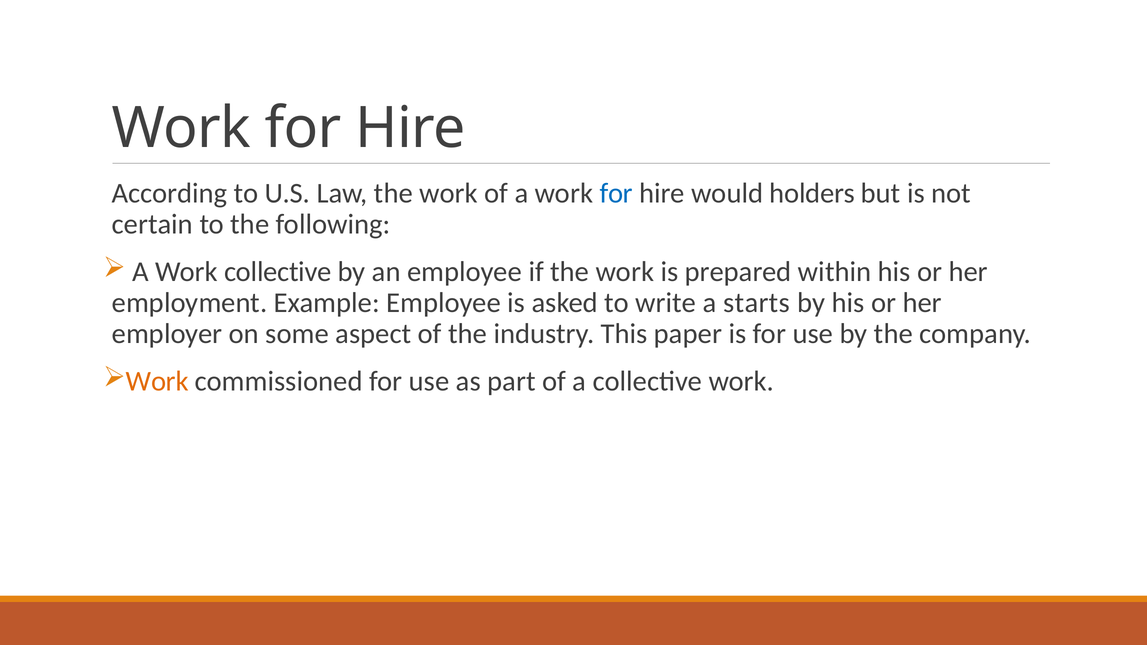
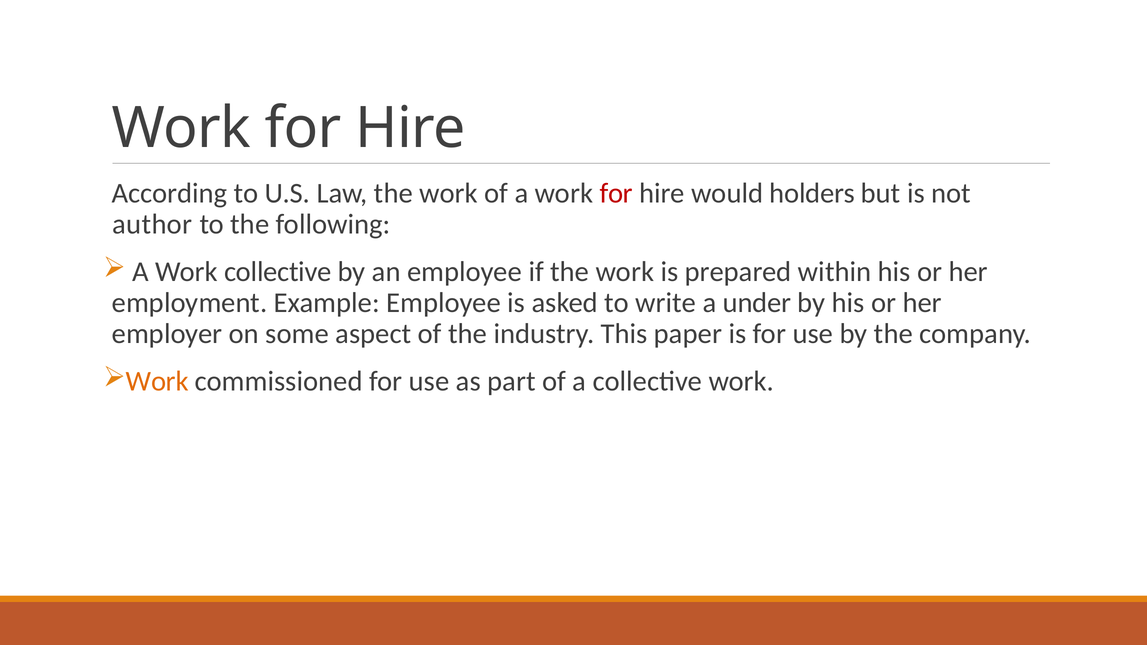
for at (616, 193) colour: blue -> red
certain: certain -> author
starts: starts -> under
